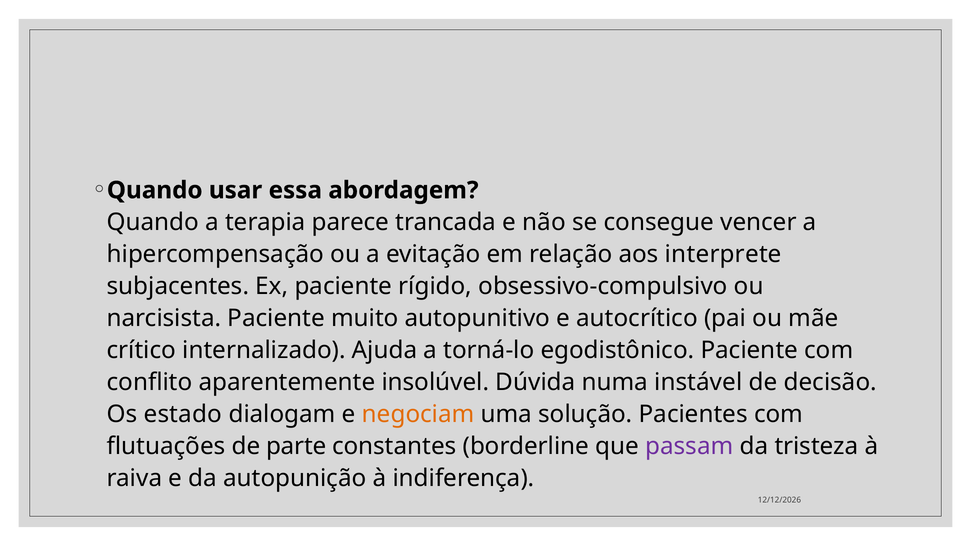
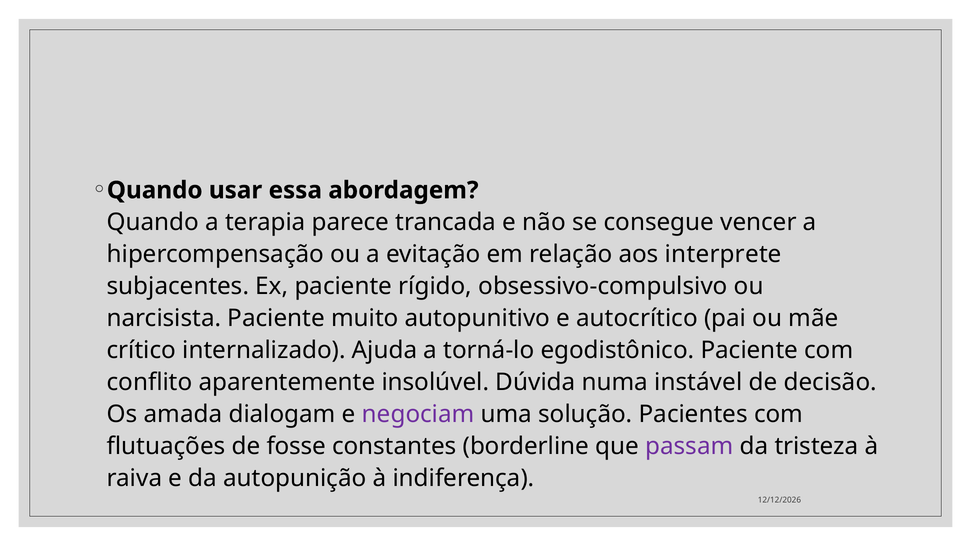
estado: estado -> amada
negociam colour: orange -> purple
parte: parte -> fosse
